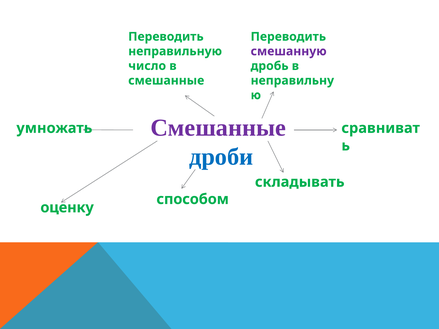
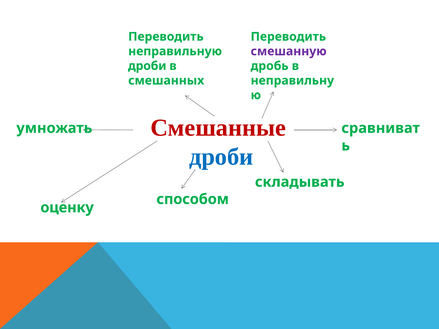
число at (147, 66): число -> дроби
смешанные at (166, 81): смешанные -> смешанных
Смешанные at (218, 128) colour: purple -> red
